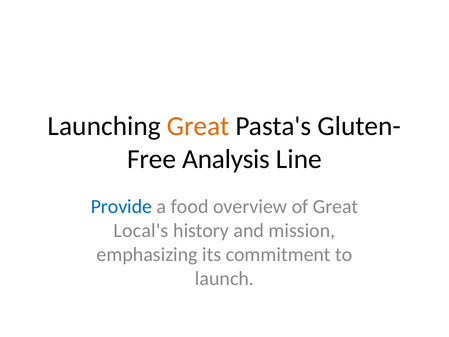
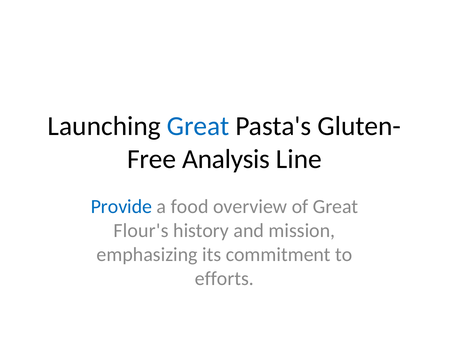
Great at (198, 126) colour: orange -> blue
Local's: Local's -> Flour's
launch: launch -> efforts
